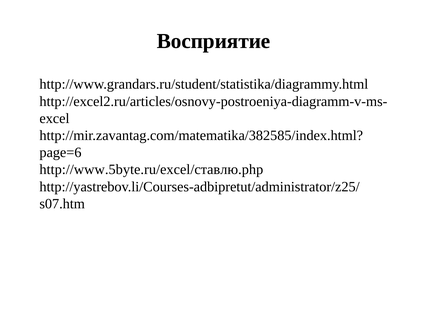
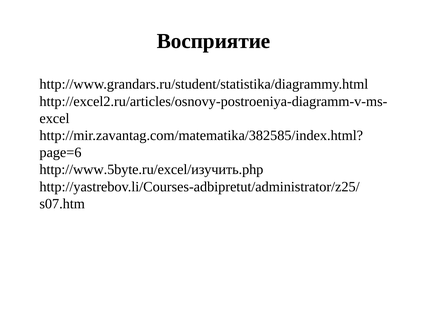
http://www.5byte.ru/excel/ставлю.php: http://www.5byte.ru/excel/ставлю.php -> http://www.5byte.ru/excel/изучить.php
